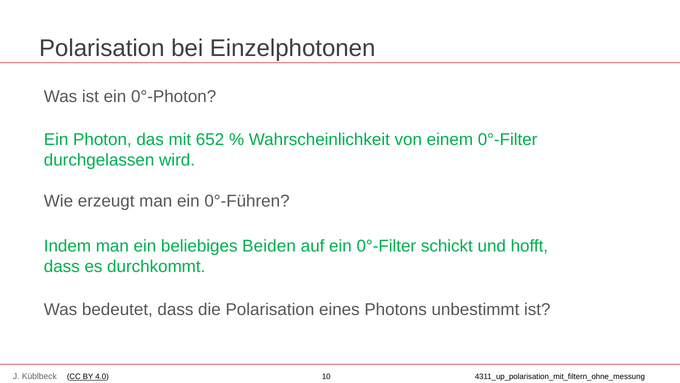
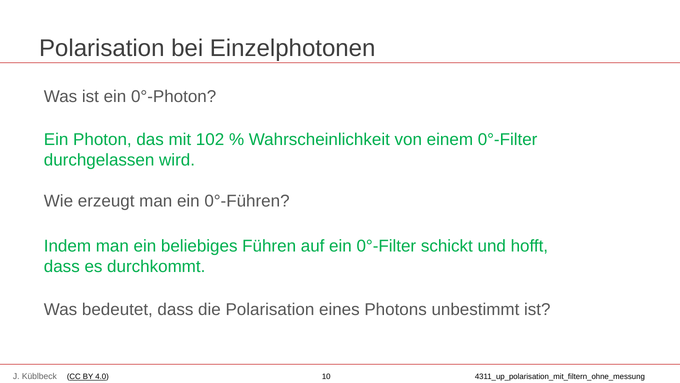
652: 652 -> 102
Beiden: Beiden -> Führen
